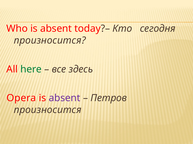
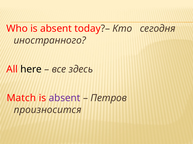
произносится at (50, 41): произносится -> иностранного
here colour: green -> black
Opera: Opera -> Match
